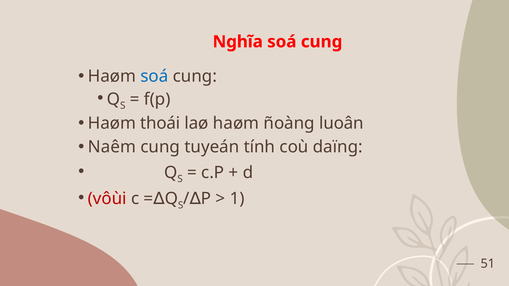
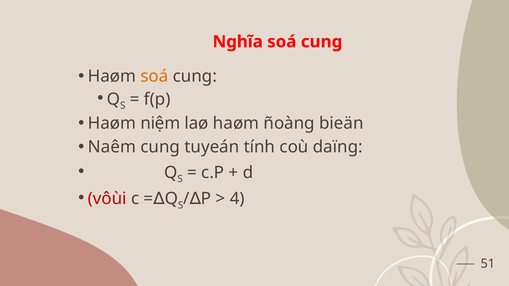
soá at (154, 76) colour: blue -> orange
thoái: thoái -> niệm
luoân: luoân -> bieän
1: 1 -> 4
